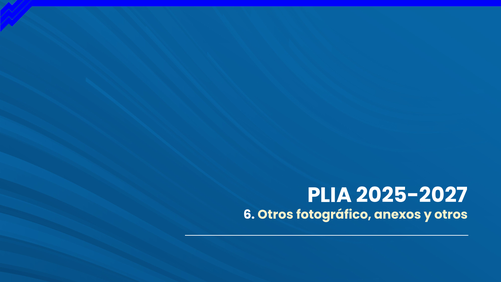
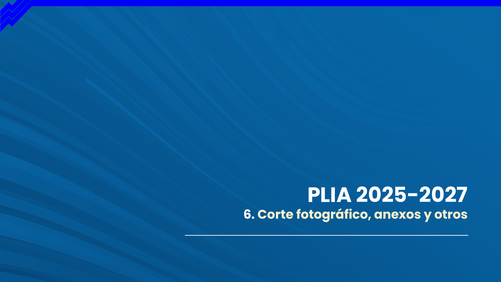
6 Otros: Otros -> Corte
